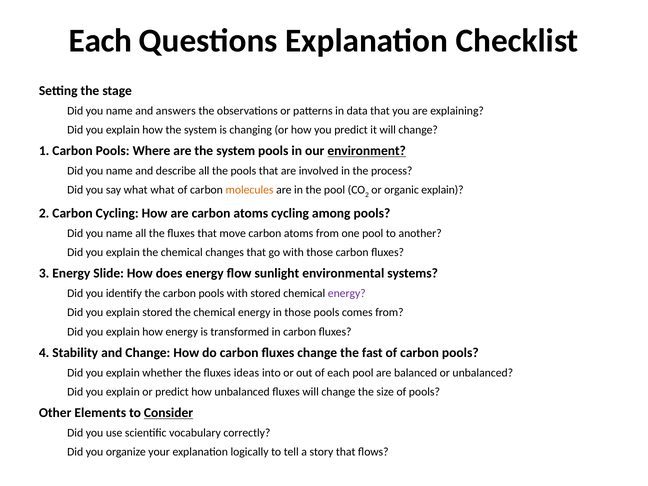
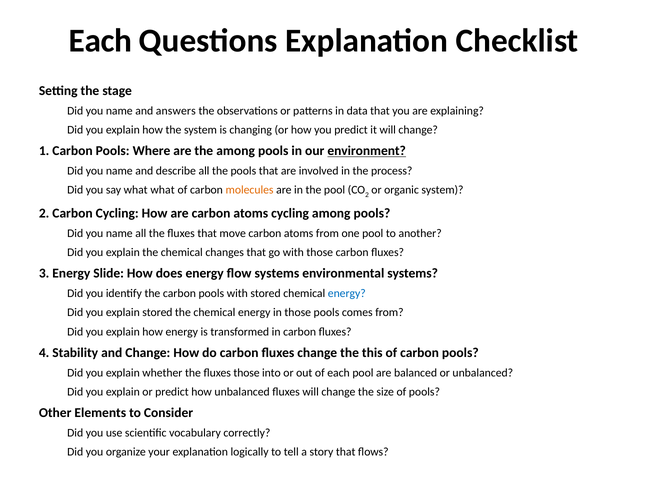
are the system: system -> among
organic explain: explain -> system
flow sunlight: sunlight -> systems
energy at (347, 294) colour: purple -> blue
fast: fast -> this
fluxes ideas: ideas -> those
Consider underline: present -> none
